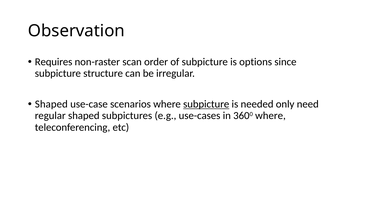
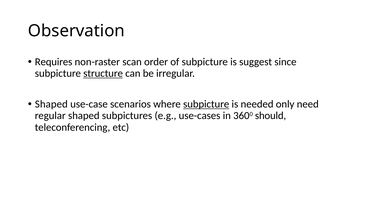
options: options -> suggest
structure underline: none -> present
3600 where: where -> should
